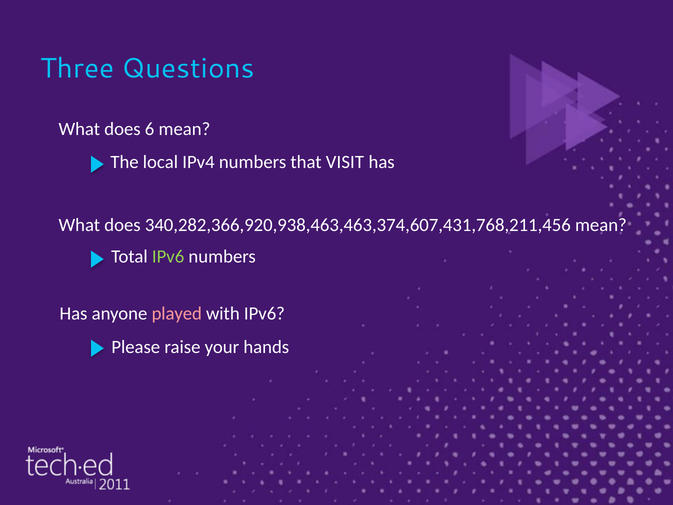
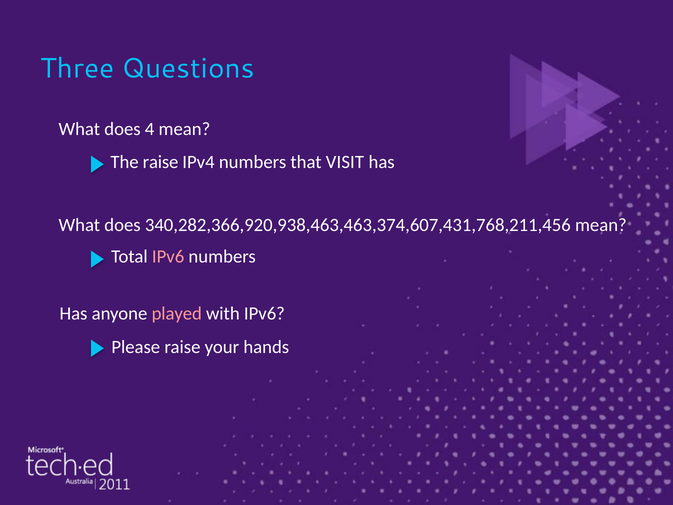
6: 6 -> 4
The local: local -> raise
IPv6 at (168, 257) colour: light green -> pink
